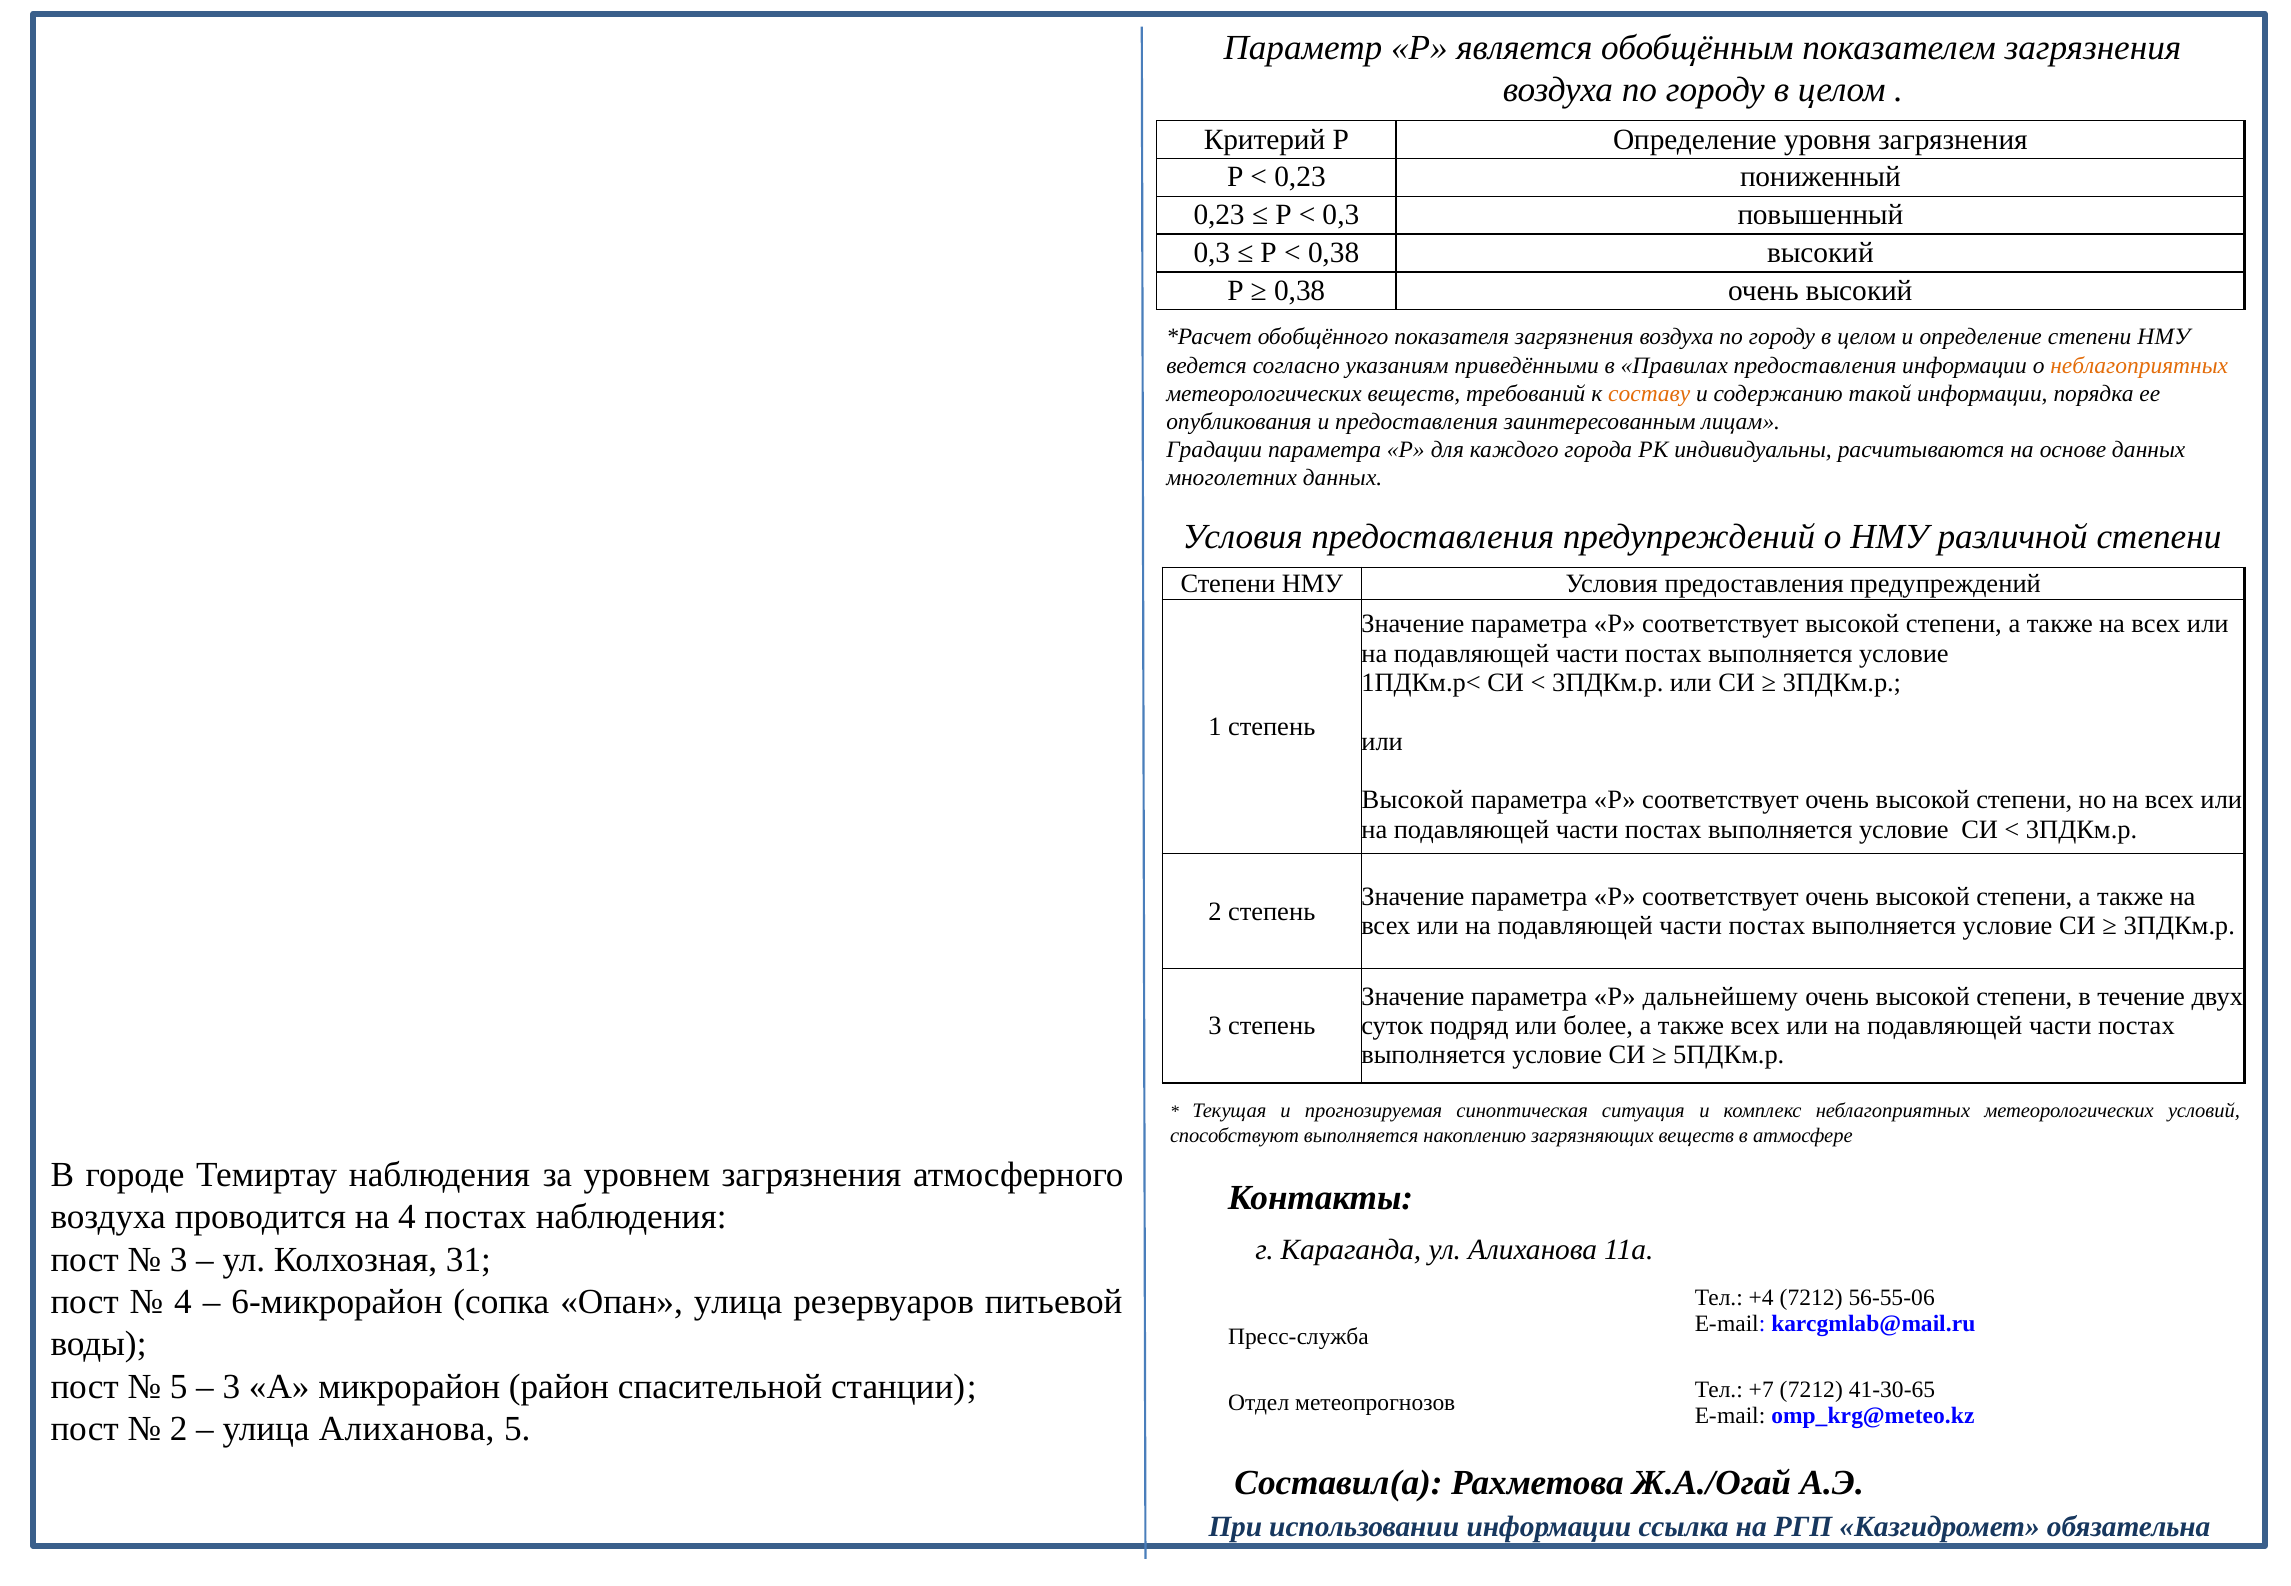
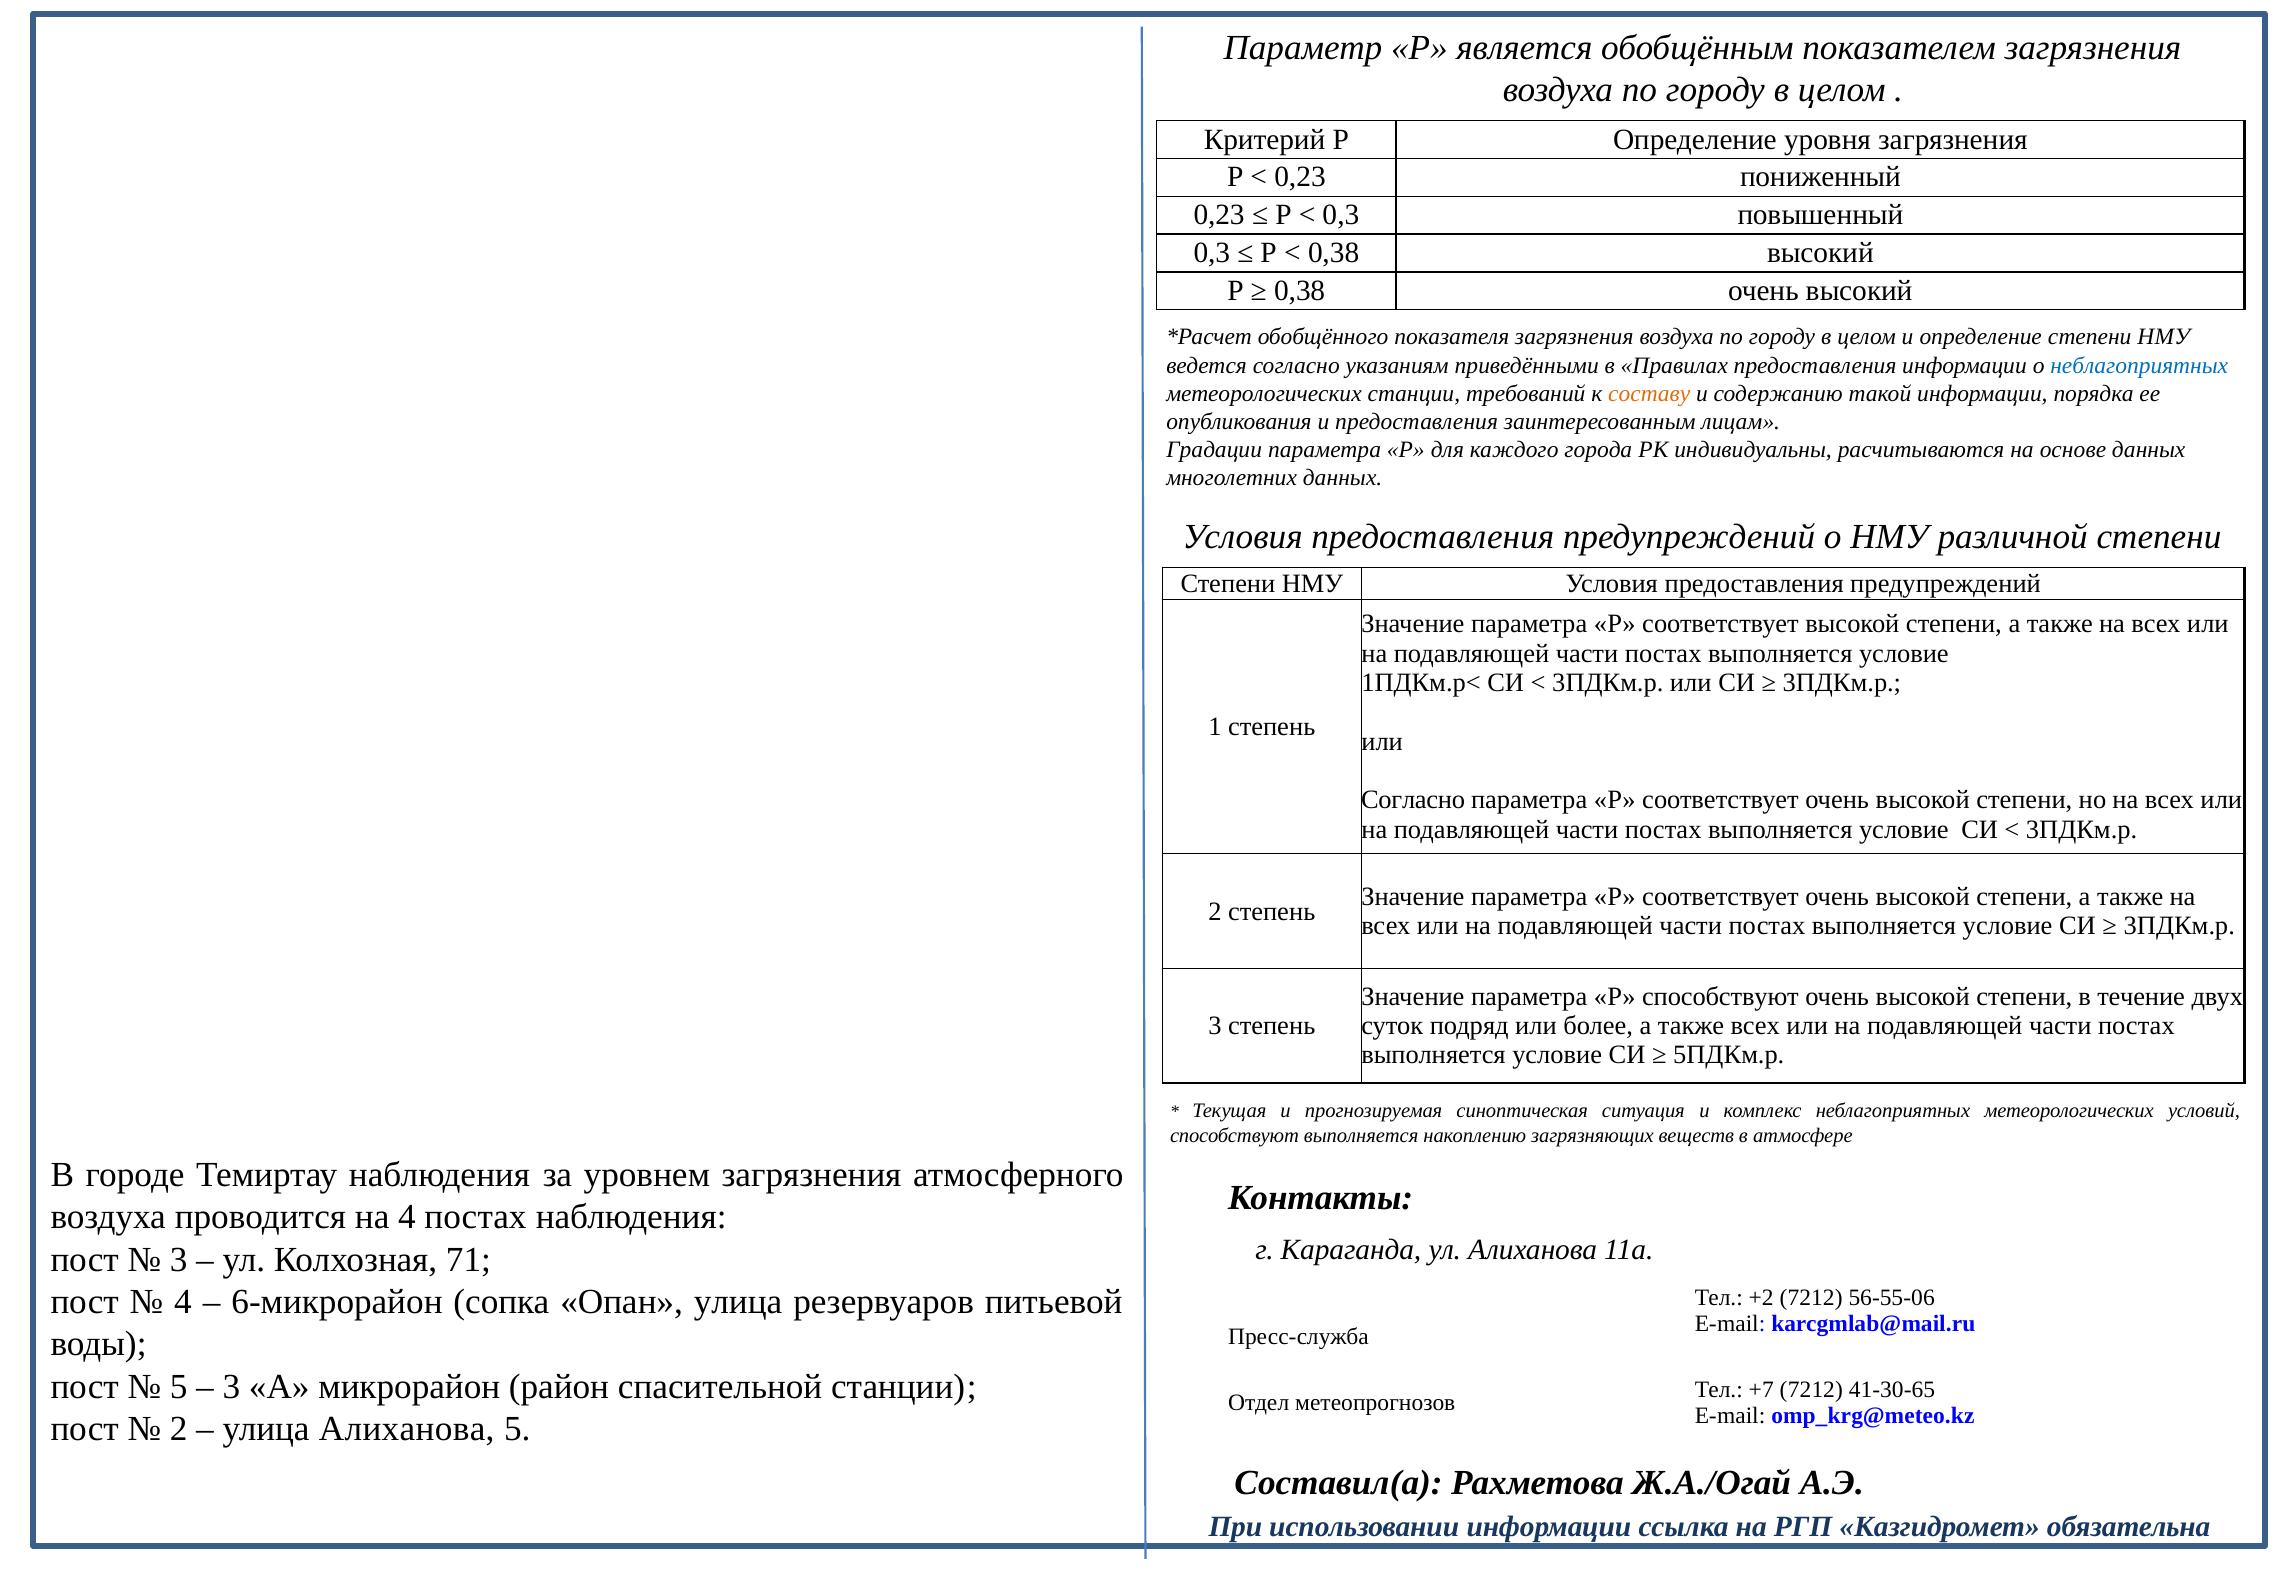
неблагоприятных at (2139, 365) colour: orange -> blue
метеорологических веществ: веществ -> станции
Высокой at (1413, 800): Высокой -> Согласно
Р дальнейшему: дальнейшему -> способствуют
31: 31 -> 71
+4: +4 -> +2
